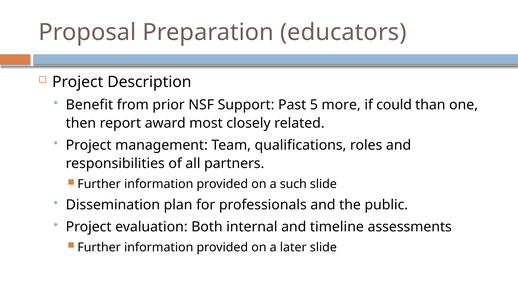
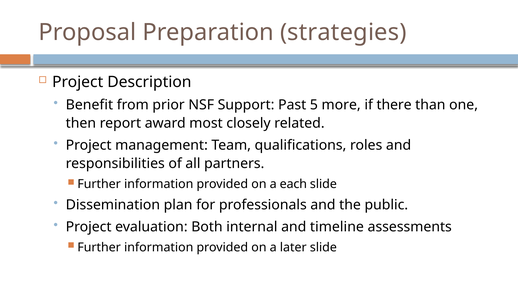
educators: educators -> strategies
could: could -> there
such: such -> each
